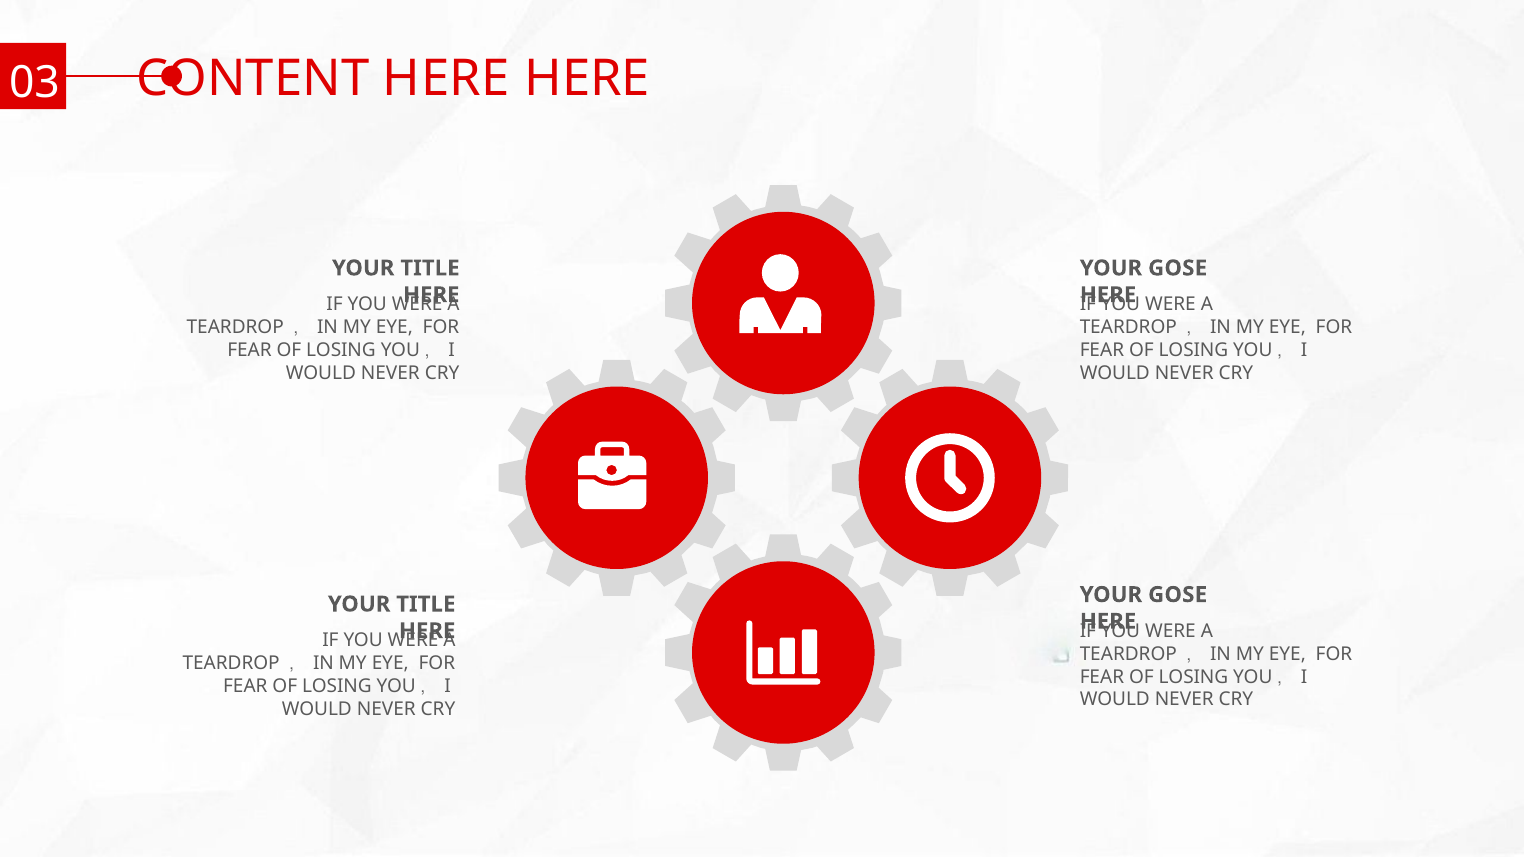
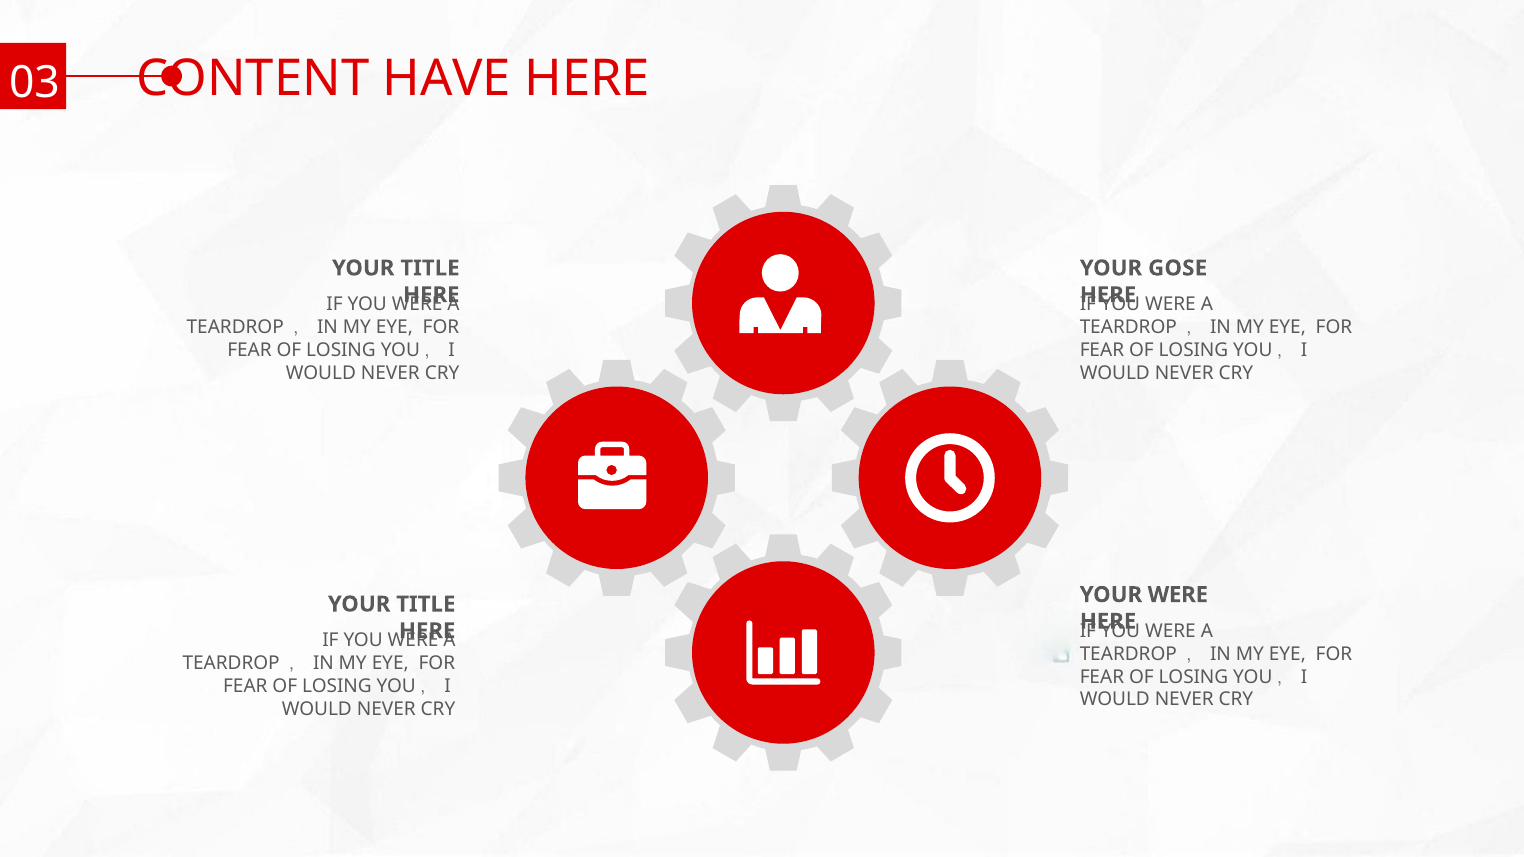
CONTENT HERE: HERE -> HAVE
GOSE at (1178, 595): GOSE -> WERE
